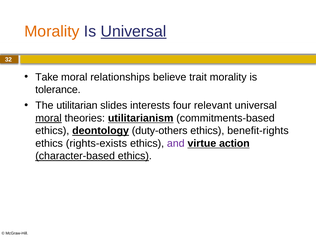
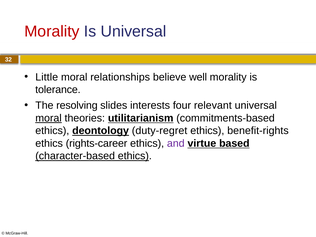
Morality at (52, 31) colour: orange -> red
Universal at (134, 31) underline: present -> none
Take: Take -> Little
trait: trait -> well
utilitarian: utilitarian -> resolving
duty-others: duty-others -> duty-regret
rights-exists: rights-exists -> rights-career
action: action -> based
